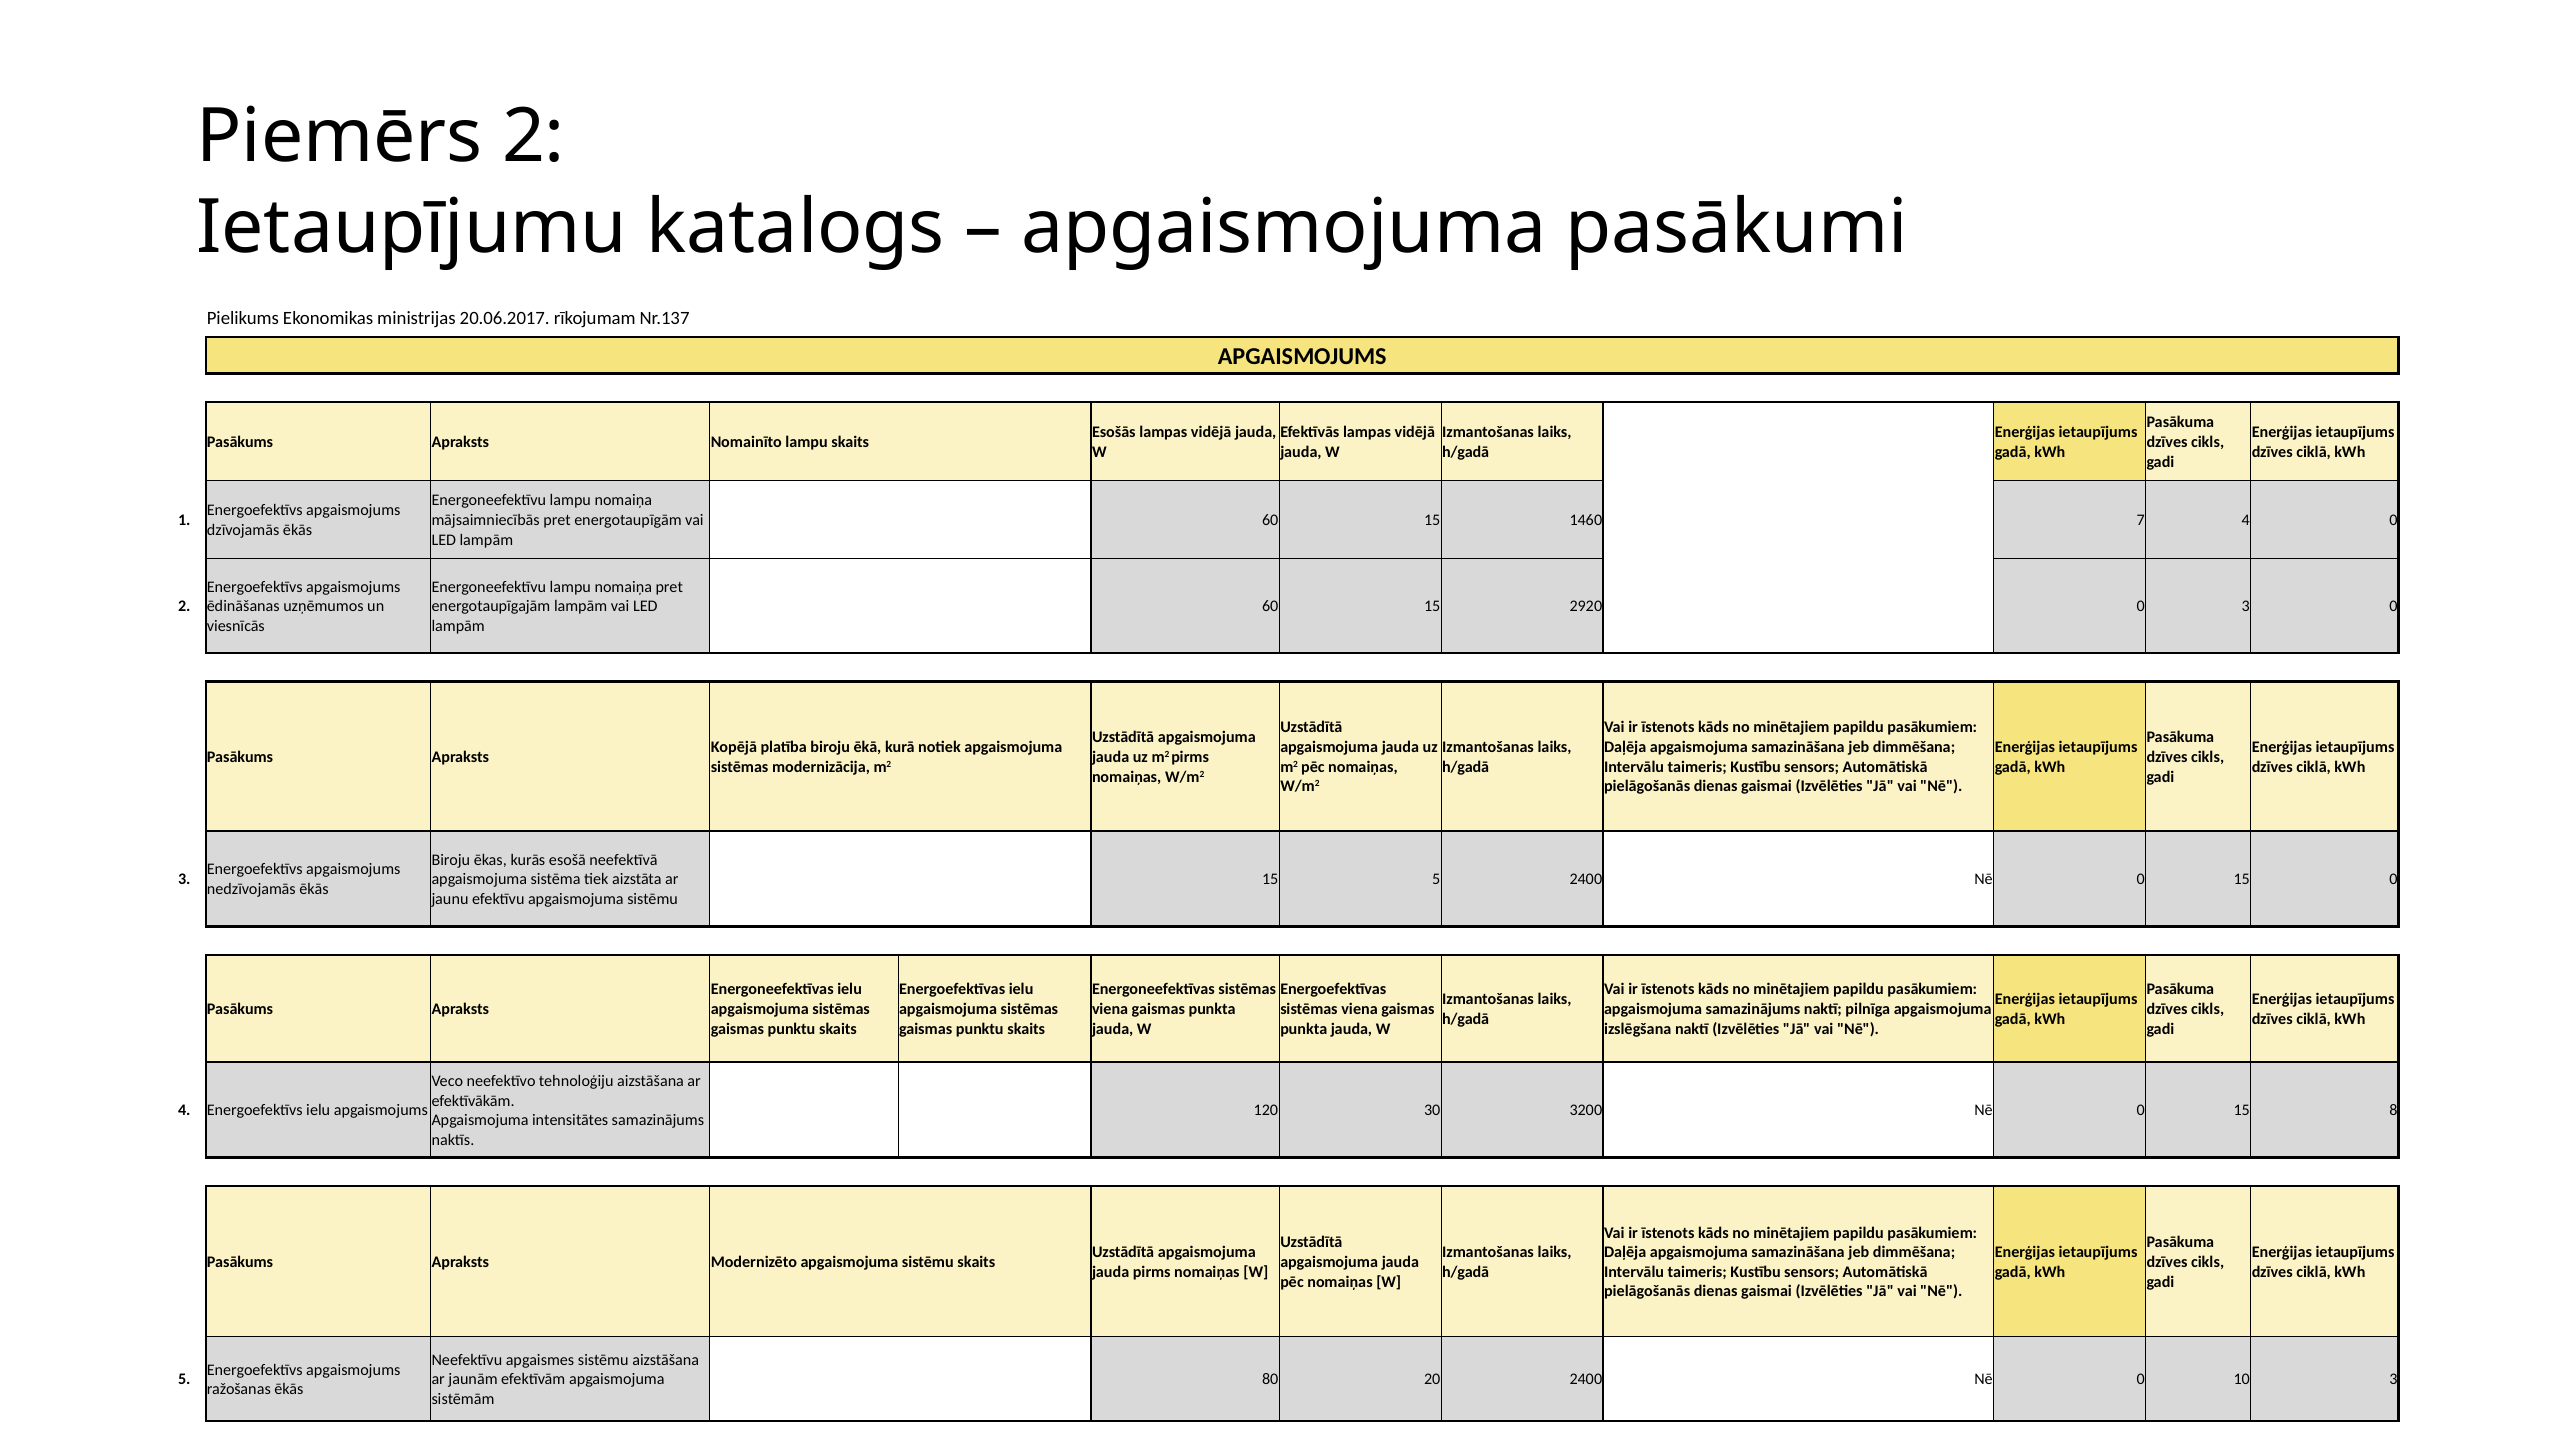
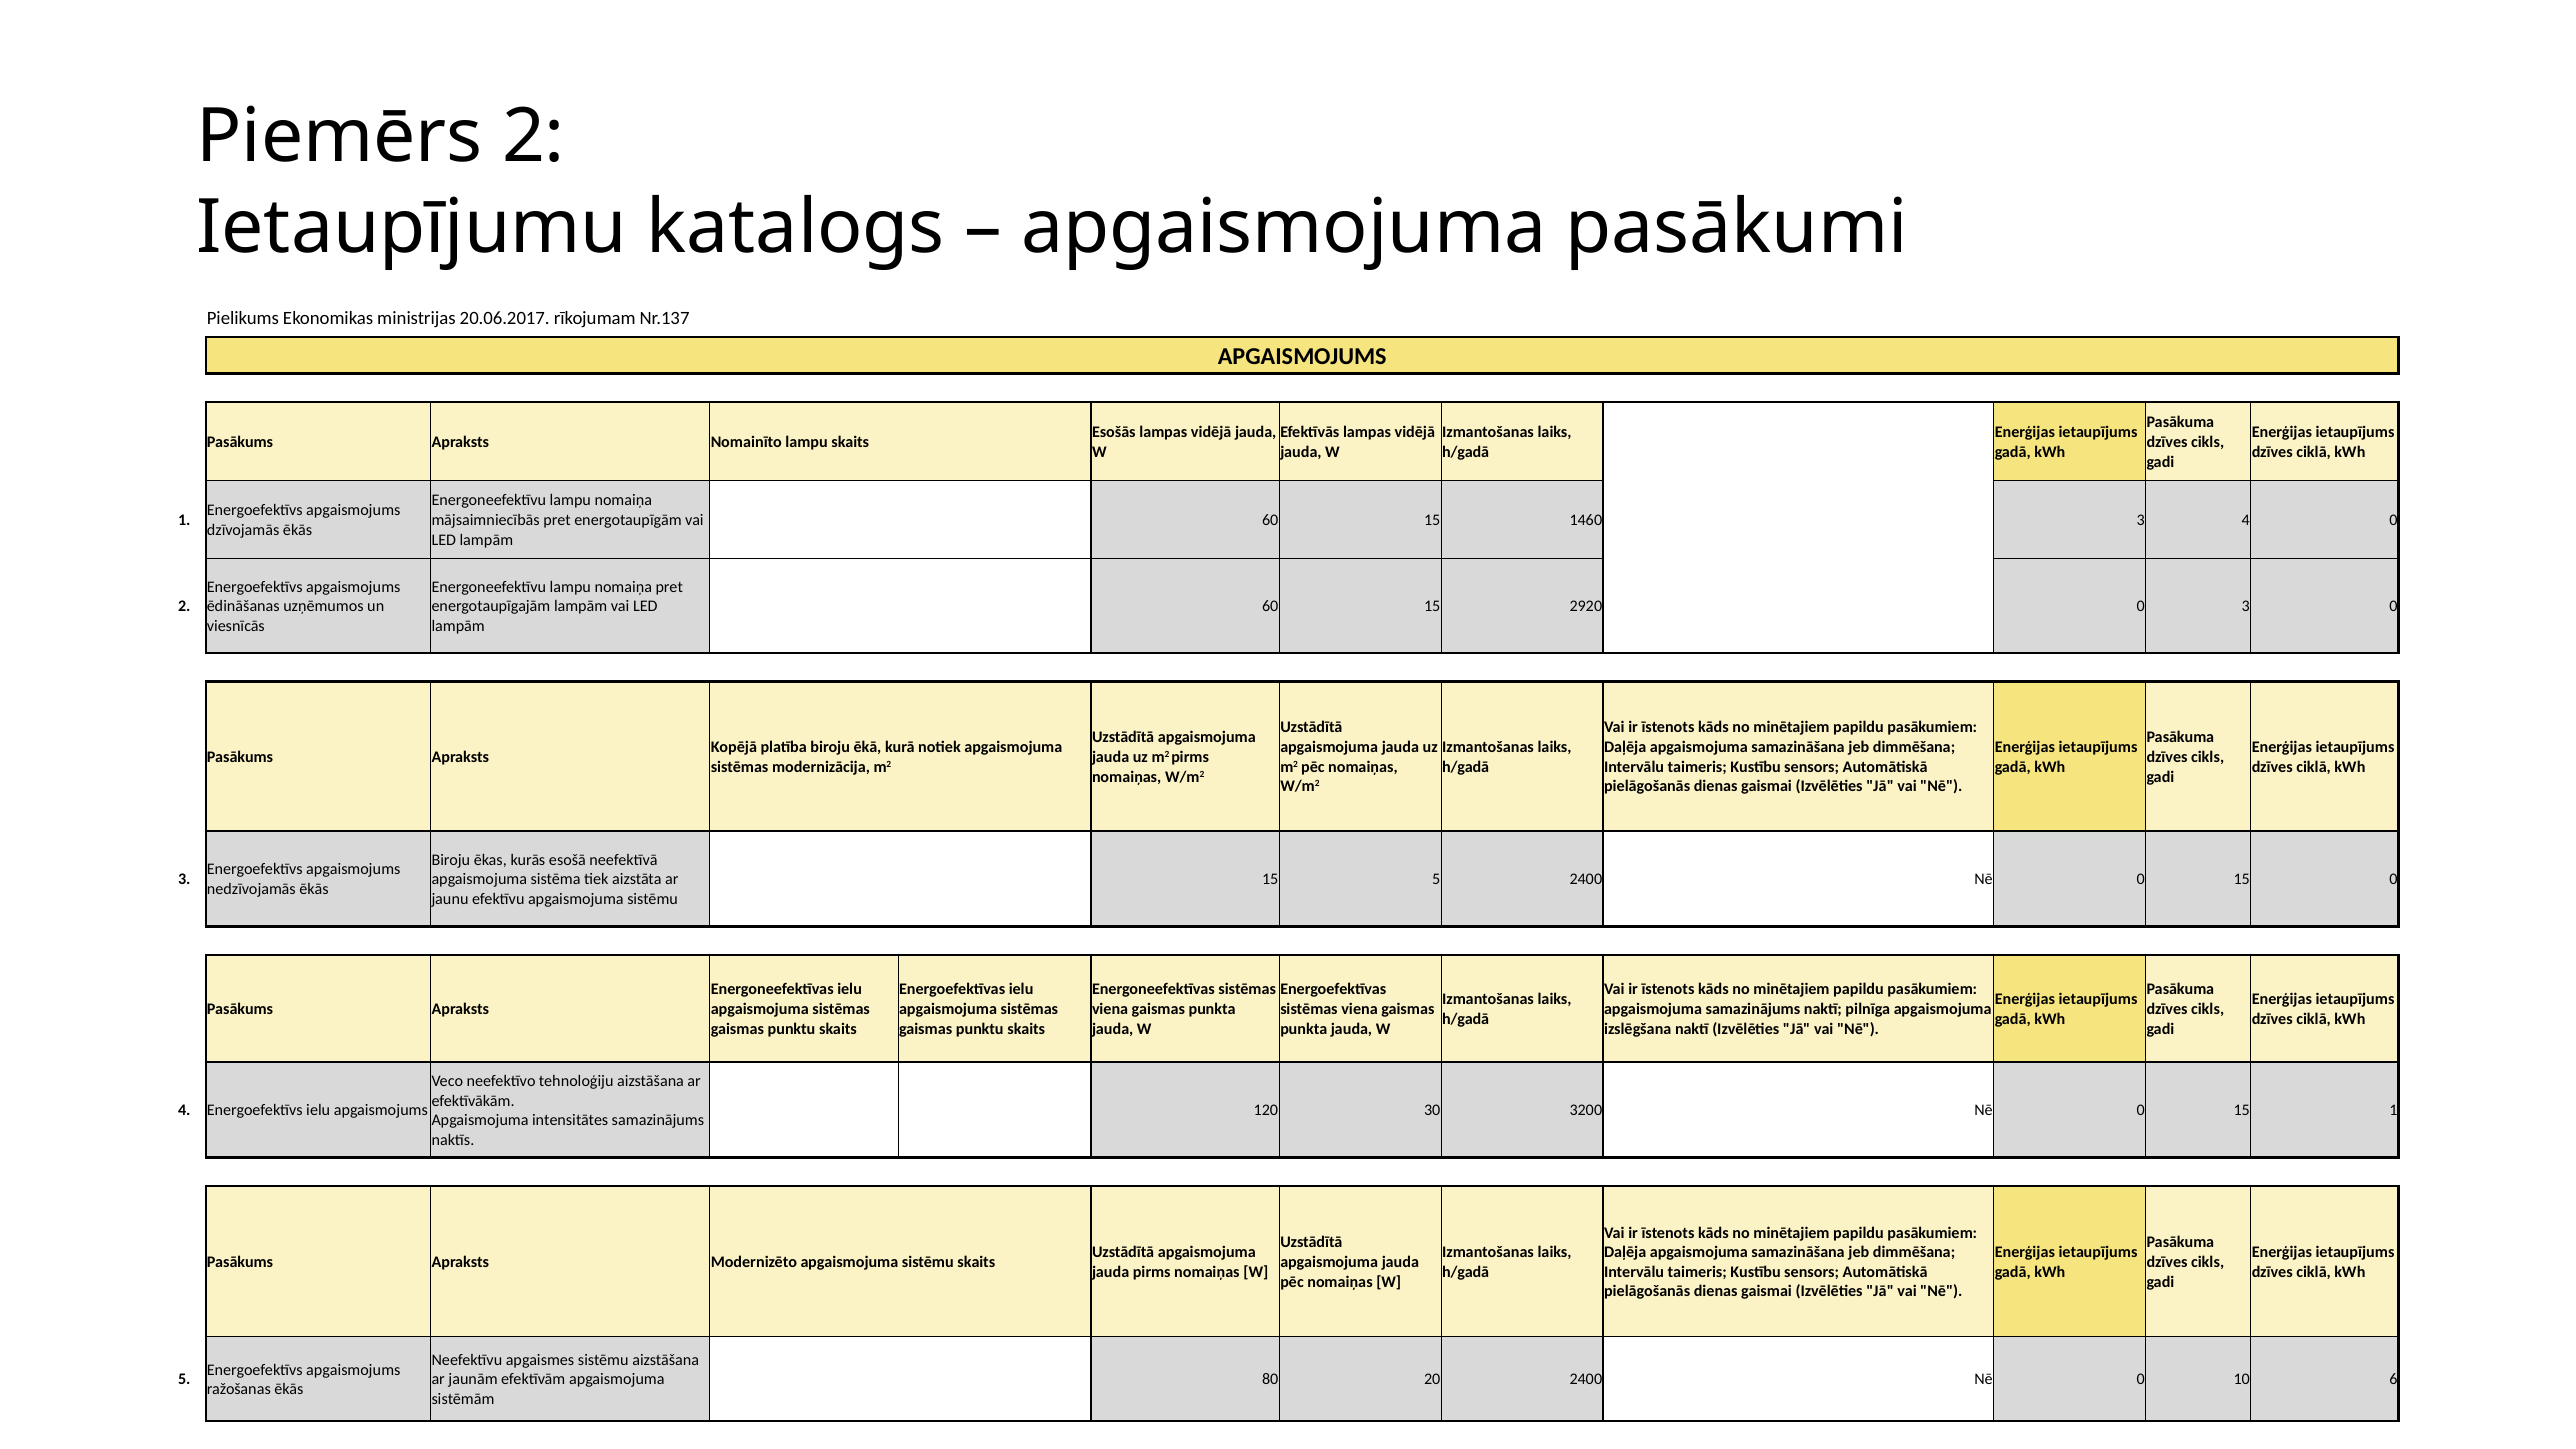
1460 7: 7 -> 3
15 8: 8 -> 1
10 3: 3 -> 6
